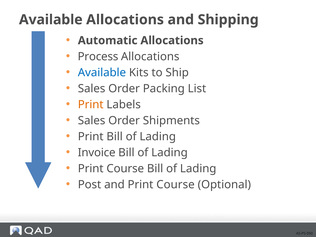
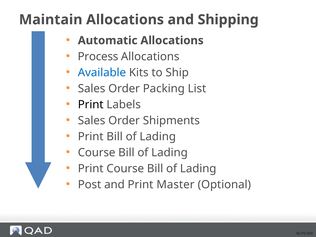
Available at (51, 20): Available -> Maintain
Print at (91, 104) colour: orange -> black
Invoice at (97, 152): Invoice -> Course
and Print Course: Course -> Master
